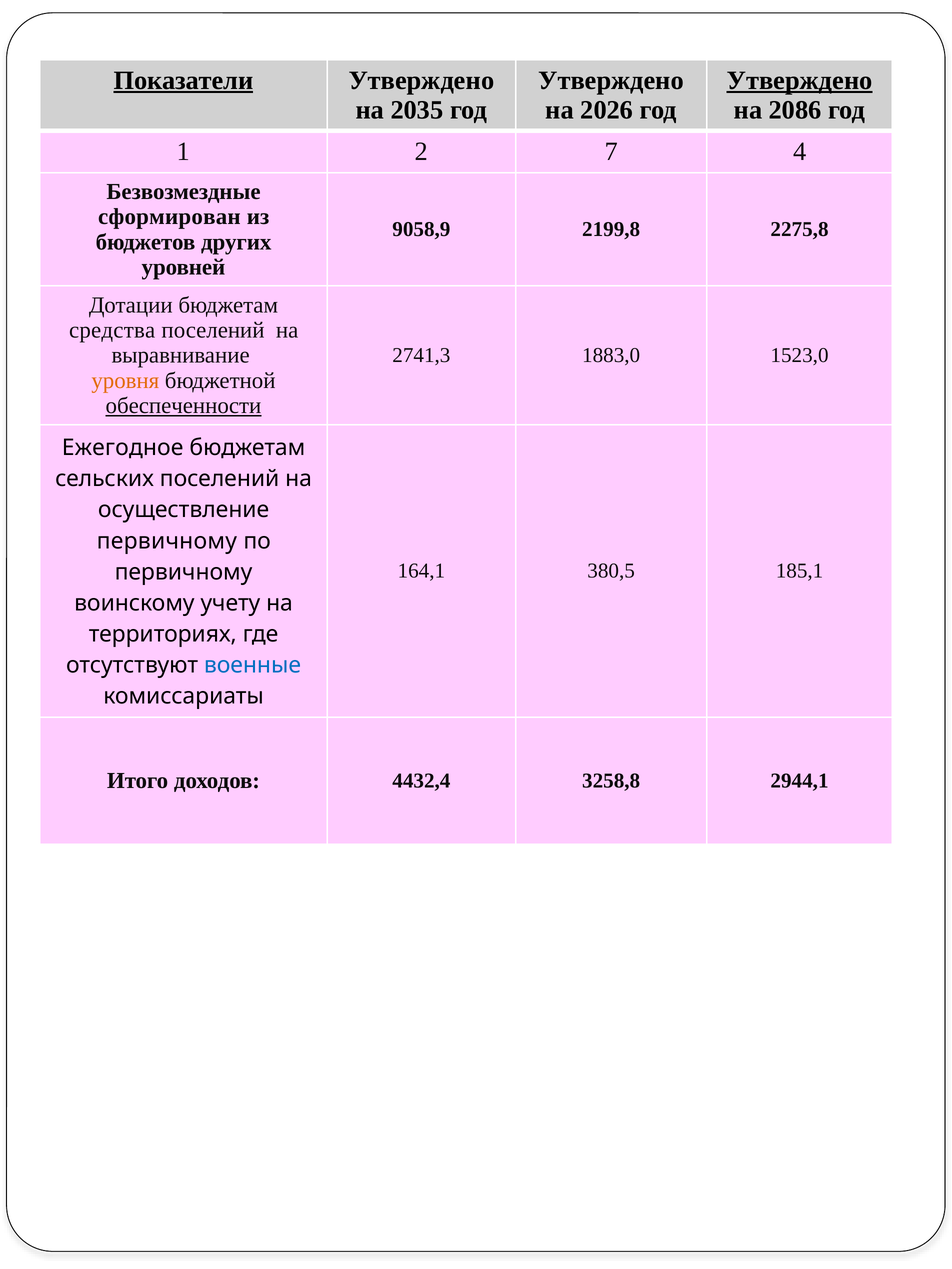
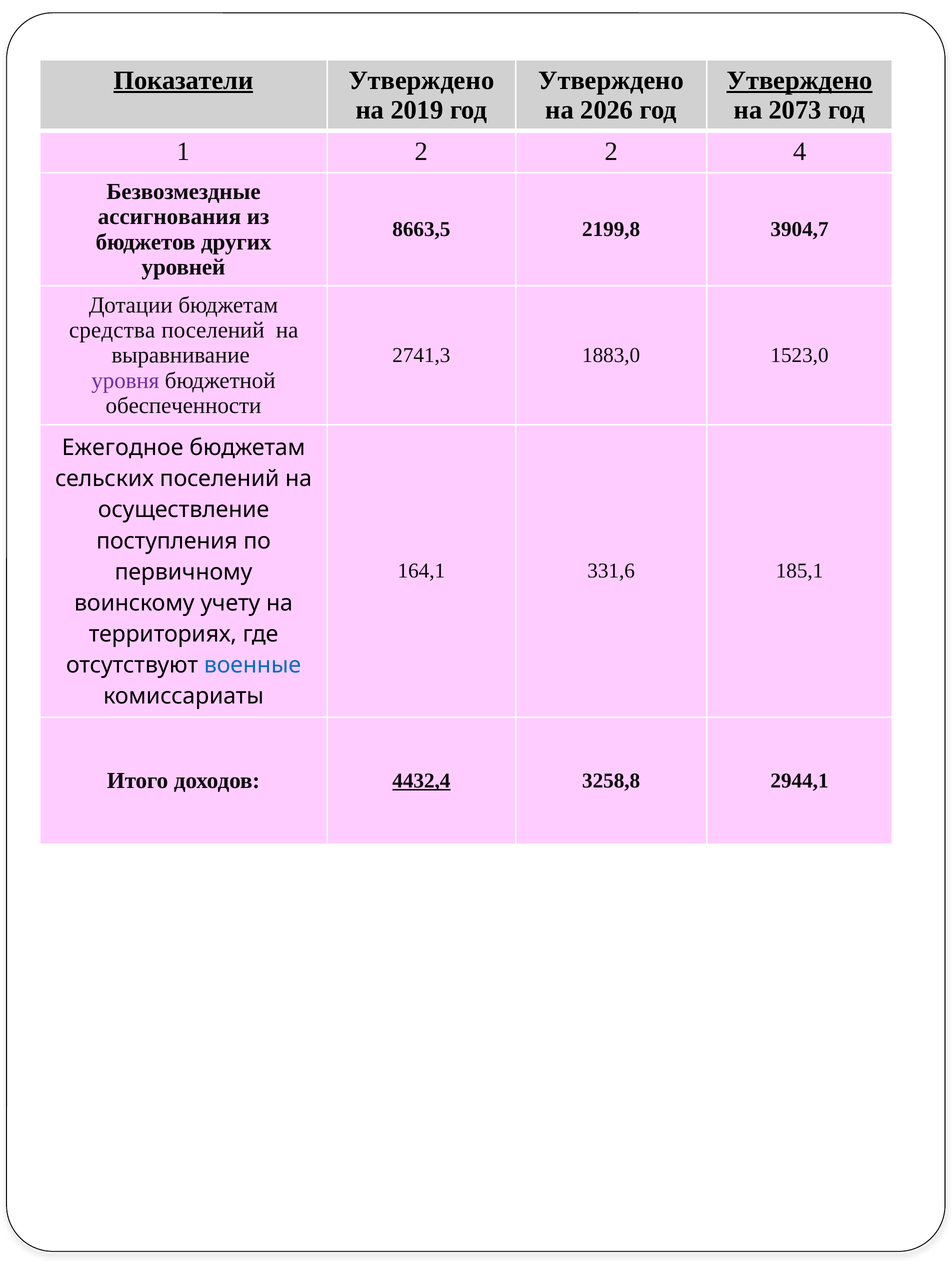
2035: 2035 -> 2019
2086: 2086 -> 2073
2 7: 7 -> 2
сформирован: сформирован -> ассигнования
9058,9: 9058,9 -> 8663,5
2275,8: 2275,8 -> 3904,7
уровня colour: orange -> purple
обеспеченности underline: present -> none
первичному at (167, 541): первичному -> поступления
380,5: 380,5 -> 331,6
4432,4 underline: none -> present
